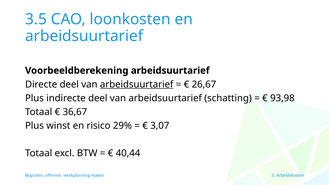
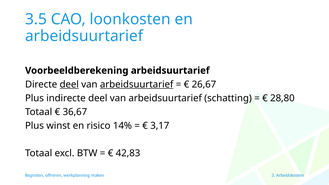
deel at (69, 84) underline: none -> present
93,98: 93,98 -> 28,80
29%: 29% -> 14%
3,07: 3,07 -> 3,17
40,44: 40,44 -> 42,83
